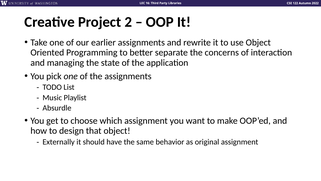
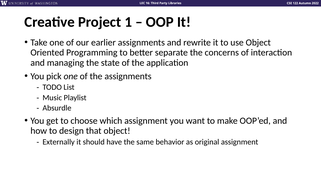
2: 2 -> 1
